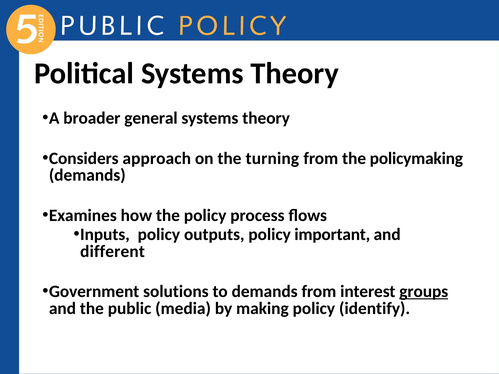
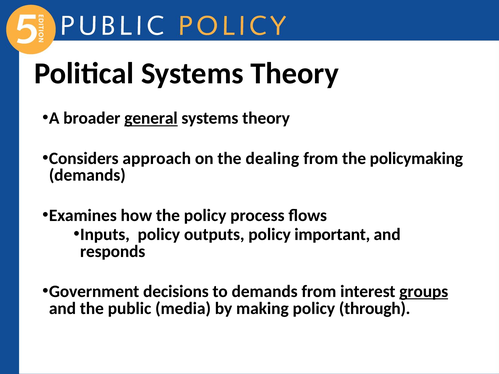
general underline: none -> present
turning: turning -> dealing
different: different -> responds
solutions: solutions -> decisions
identify: identify -> through
